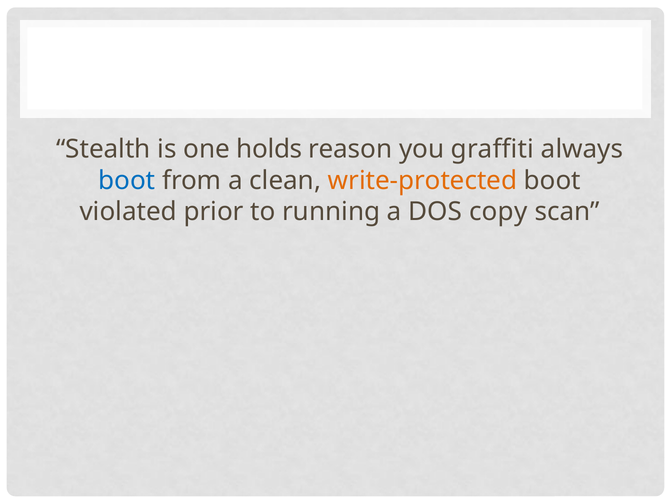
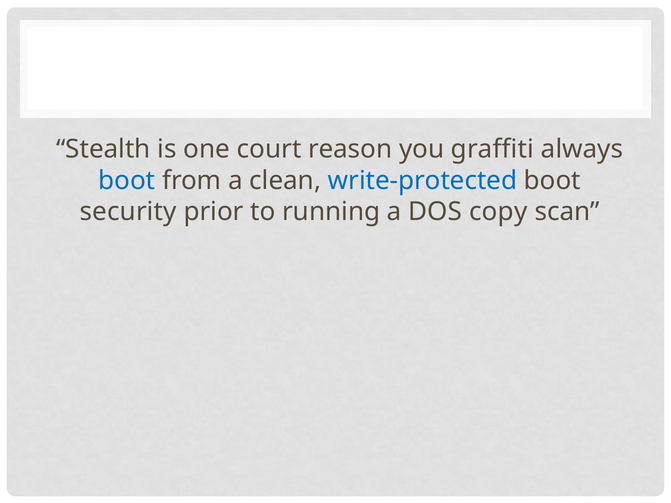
holds: holds -> court
write-protected colour: orange -> blue
violated: violated -> security
